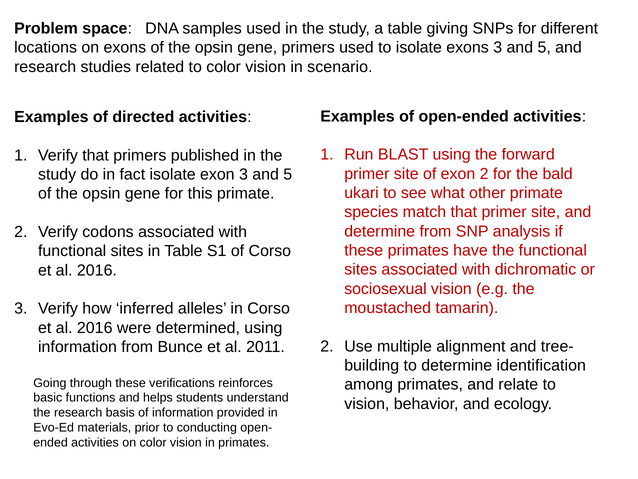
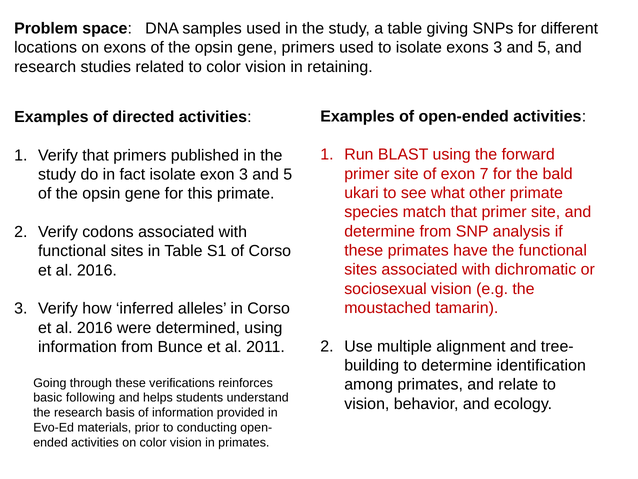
scenario: scenario -> retaining
exon 2: 2 -> 7
functions: functions -> following
